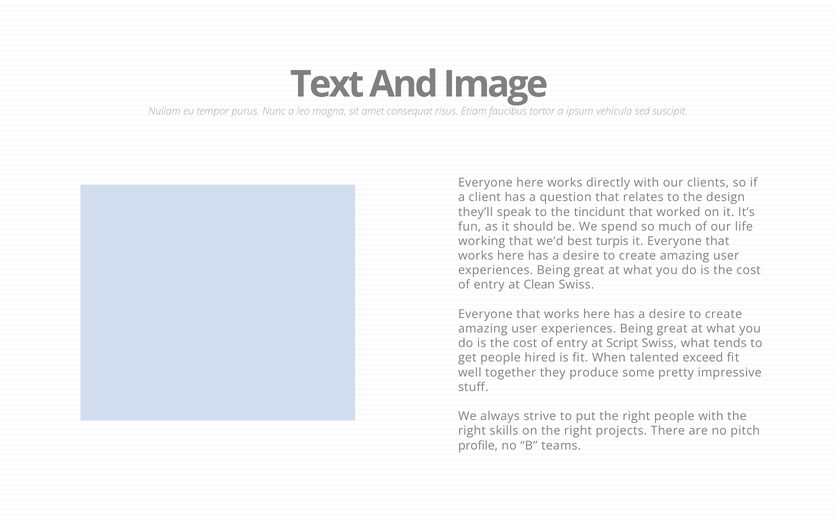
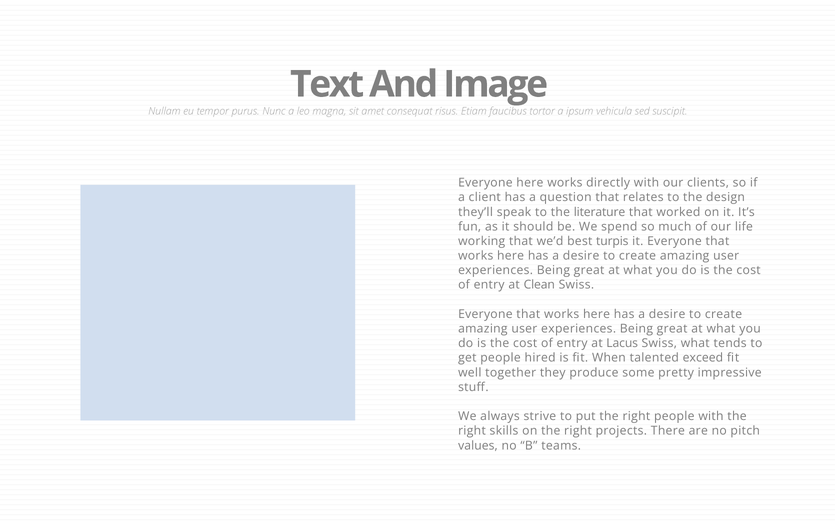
tincidunt: tincidunt -> literature
Script: Script -> Lacus
profile: profile -> values
